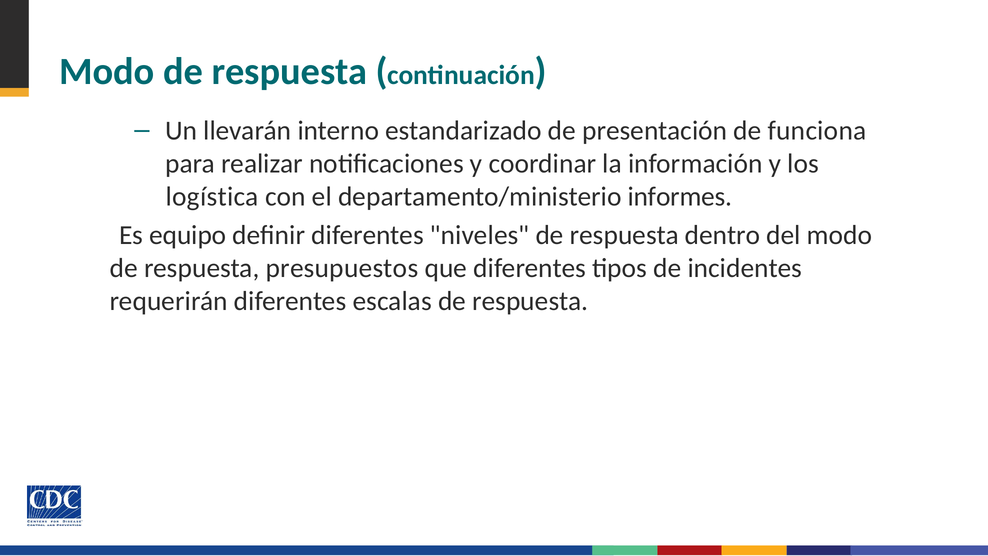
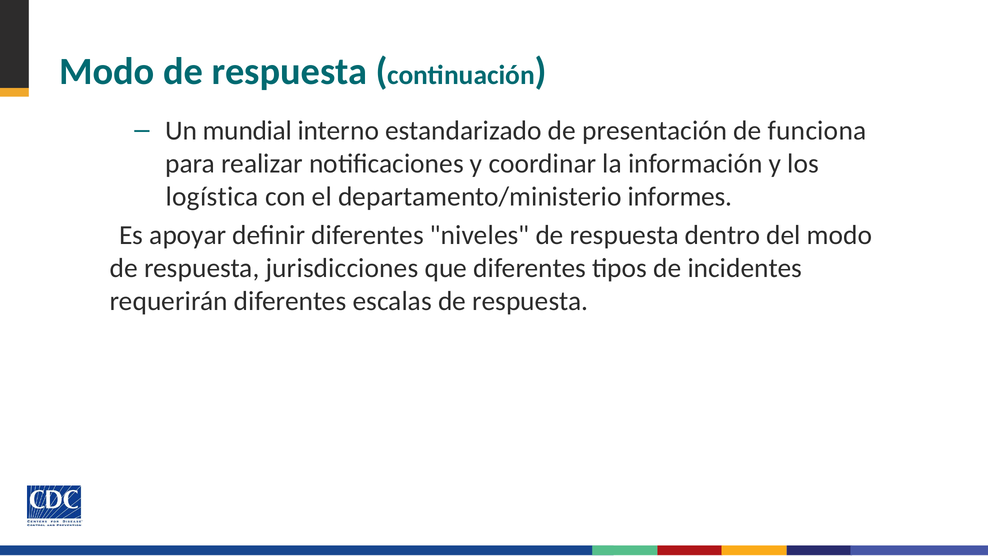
llevarán: llevarán -> mundial
equipo: equipo -> apoyar
presupuestos: presupuestos -> jurisdicciones
